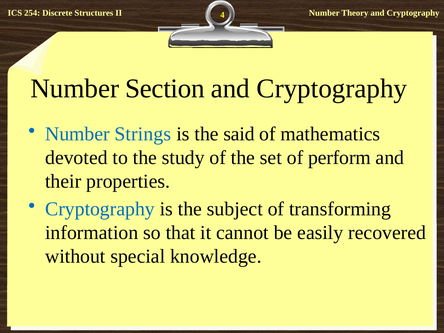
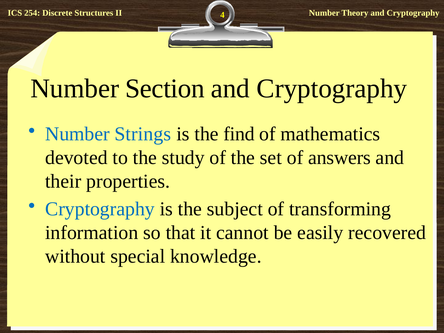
said: said -> find
perform: perform -> answers
